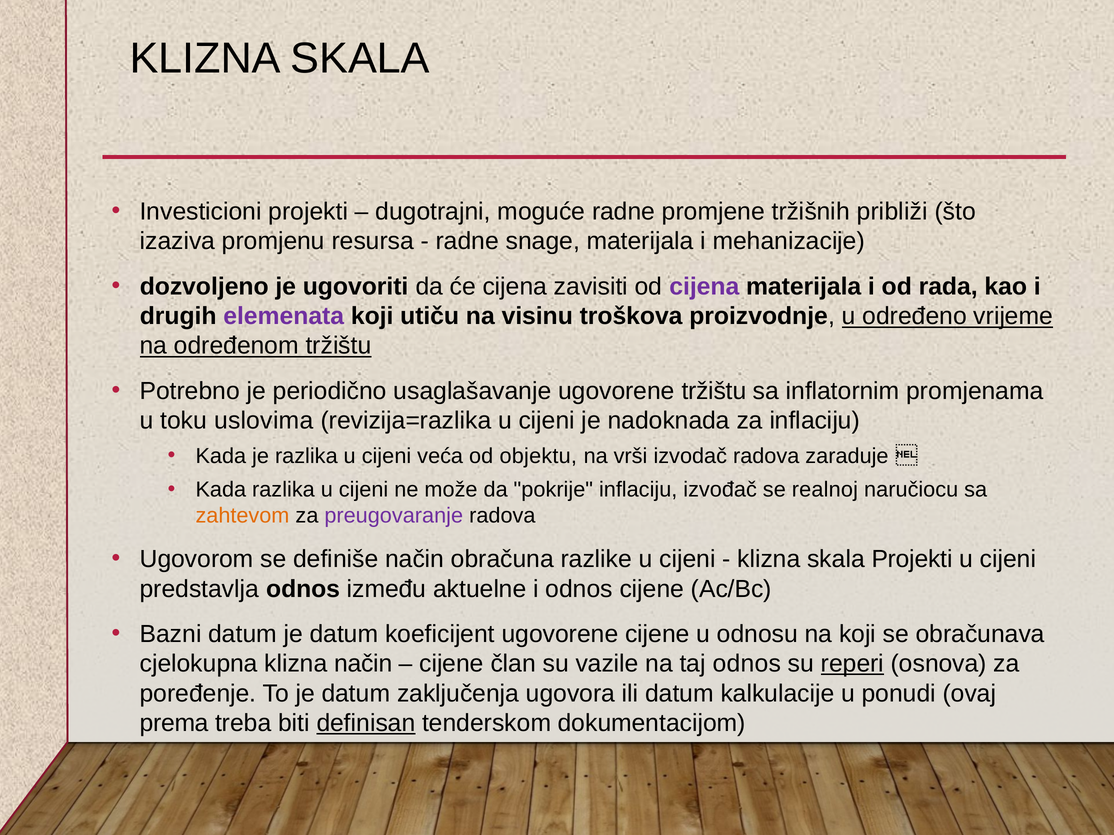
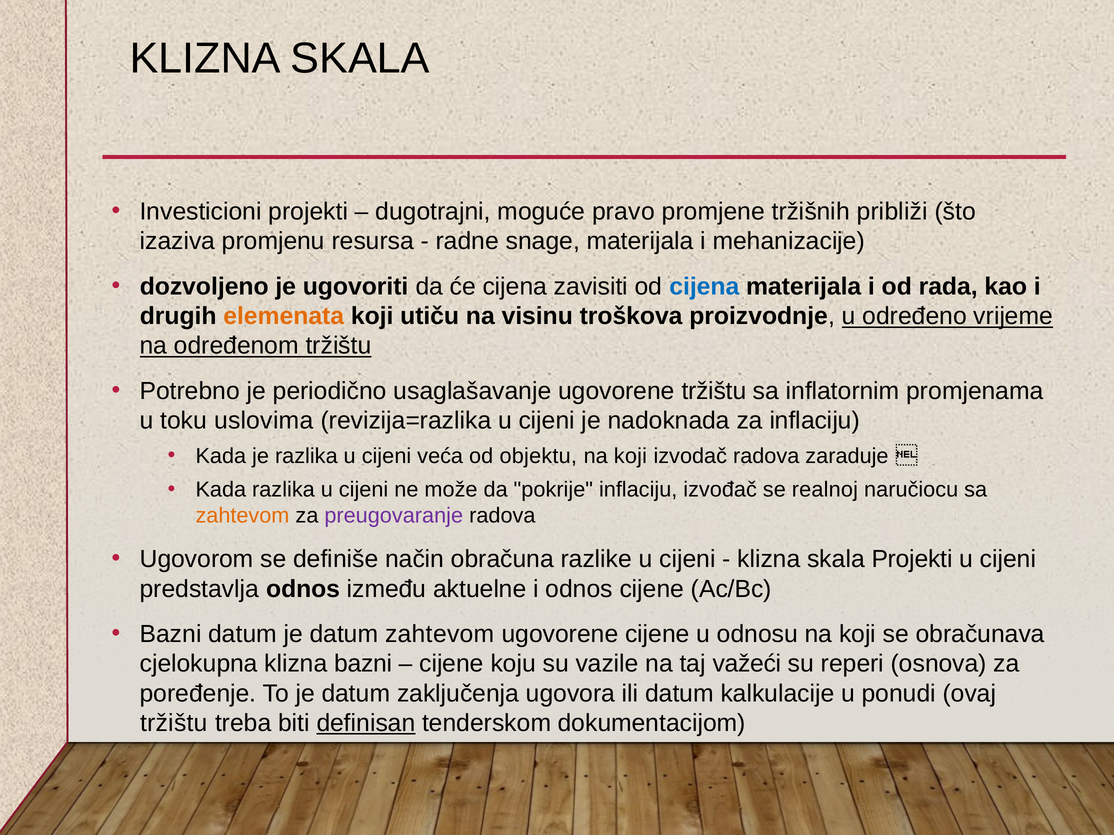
moguće radne: radne -> pravo
cijena at (704, 287) colour: purple -> blue
elemenata colour: purple -> orange
vrši at (631, 456): vrši -> koji
datum koeficijent: koeficijent -> zahtevom
klizna način: način -> bazni
član: član -> koju
taj odnos: odnos -> važeći
reperi underline: present -> none
prema at (174, 723): prema -> tržištu
